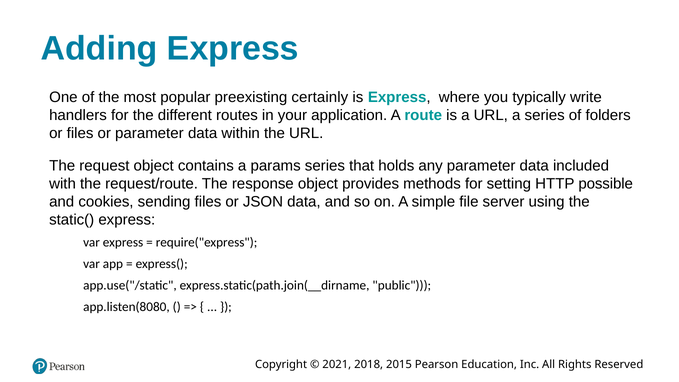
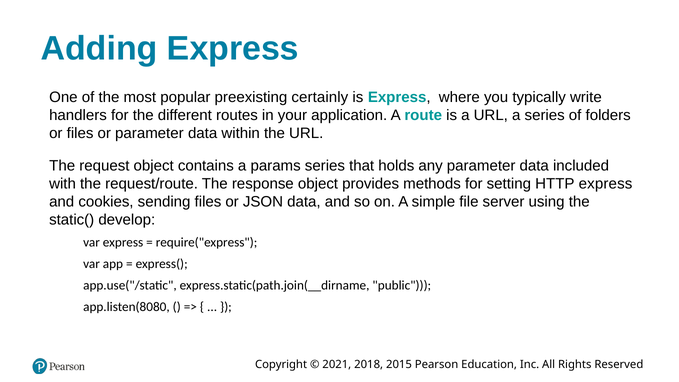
HTTP possible: possible -> express
static( express: express -> develop
